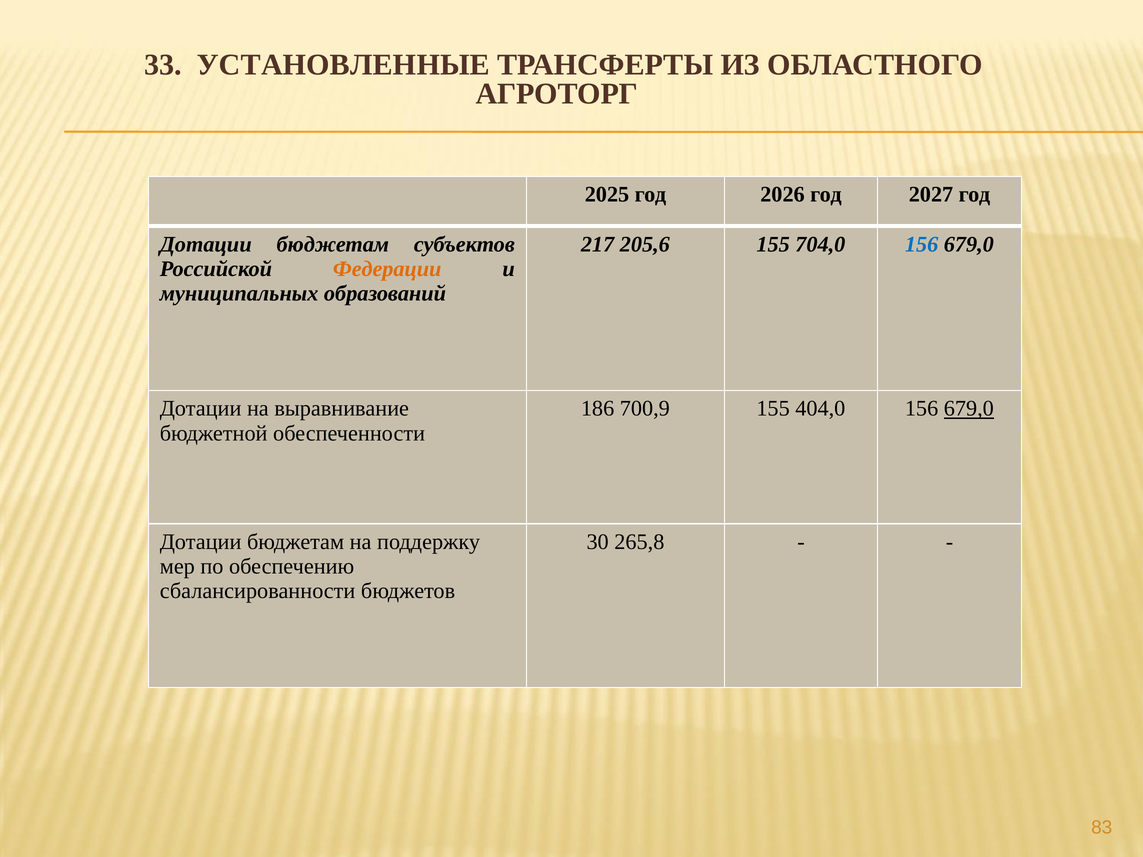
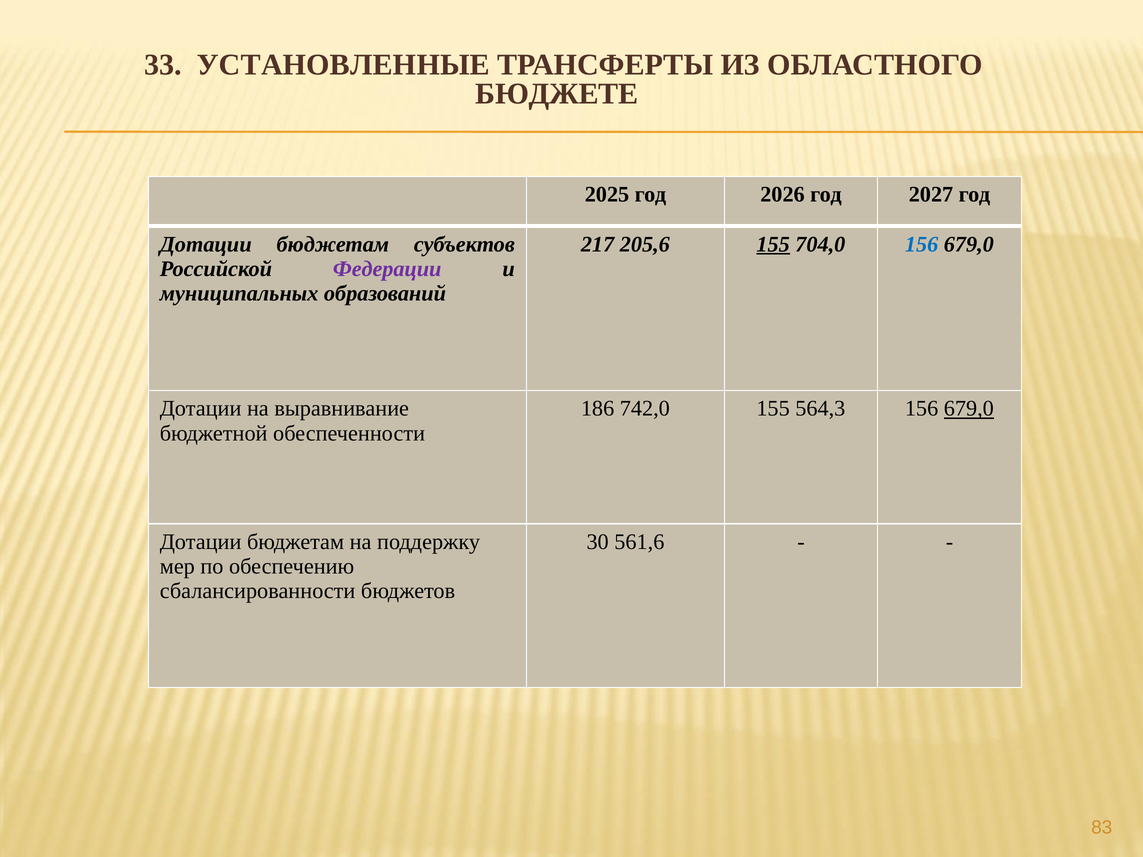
АГРОТОРГ: АГРОТОРГ -> БЮДЖЕТЕ
155 at (773, 244) underline: none -> present
Федерации colour: orange -> purple
700,9: 700,9 -> 742,0
404,0: 404,0 -> 564,3
265,8: 265,8 -> 561,6
